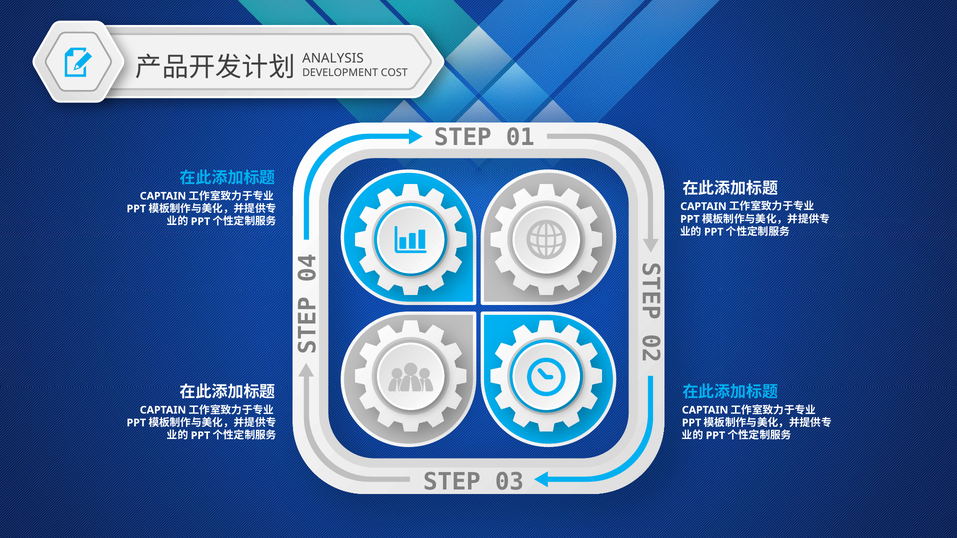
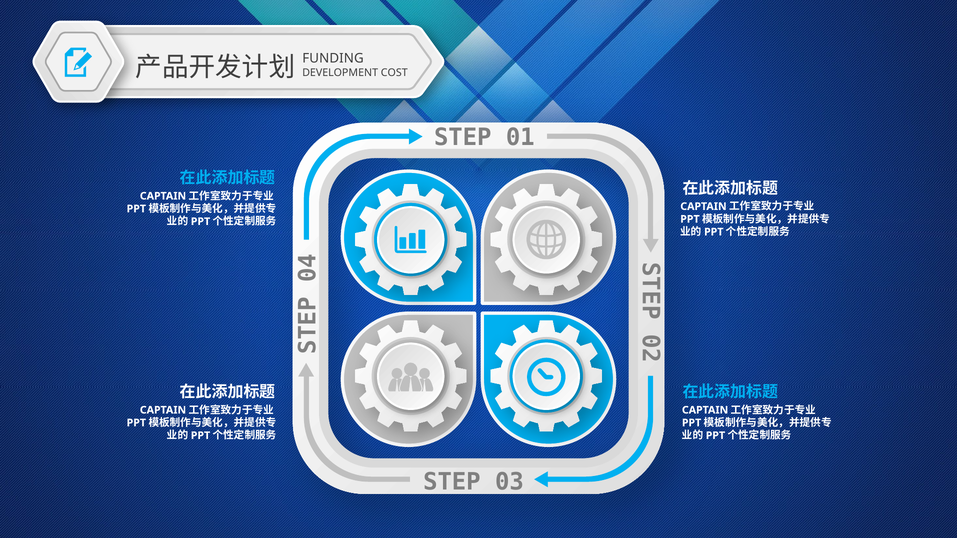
ANALYSIS: ANALYSIS -> FUNDING
